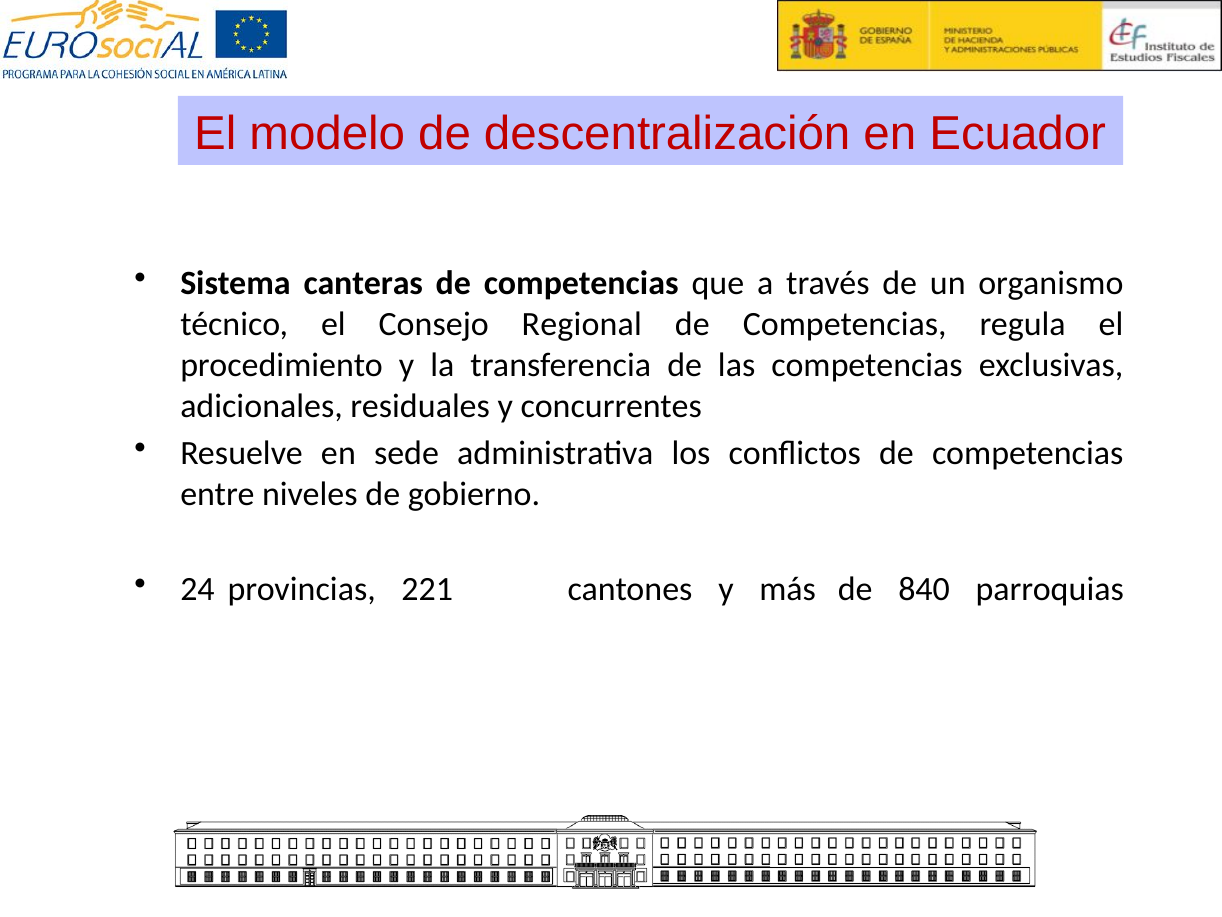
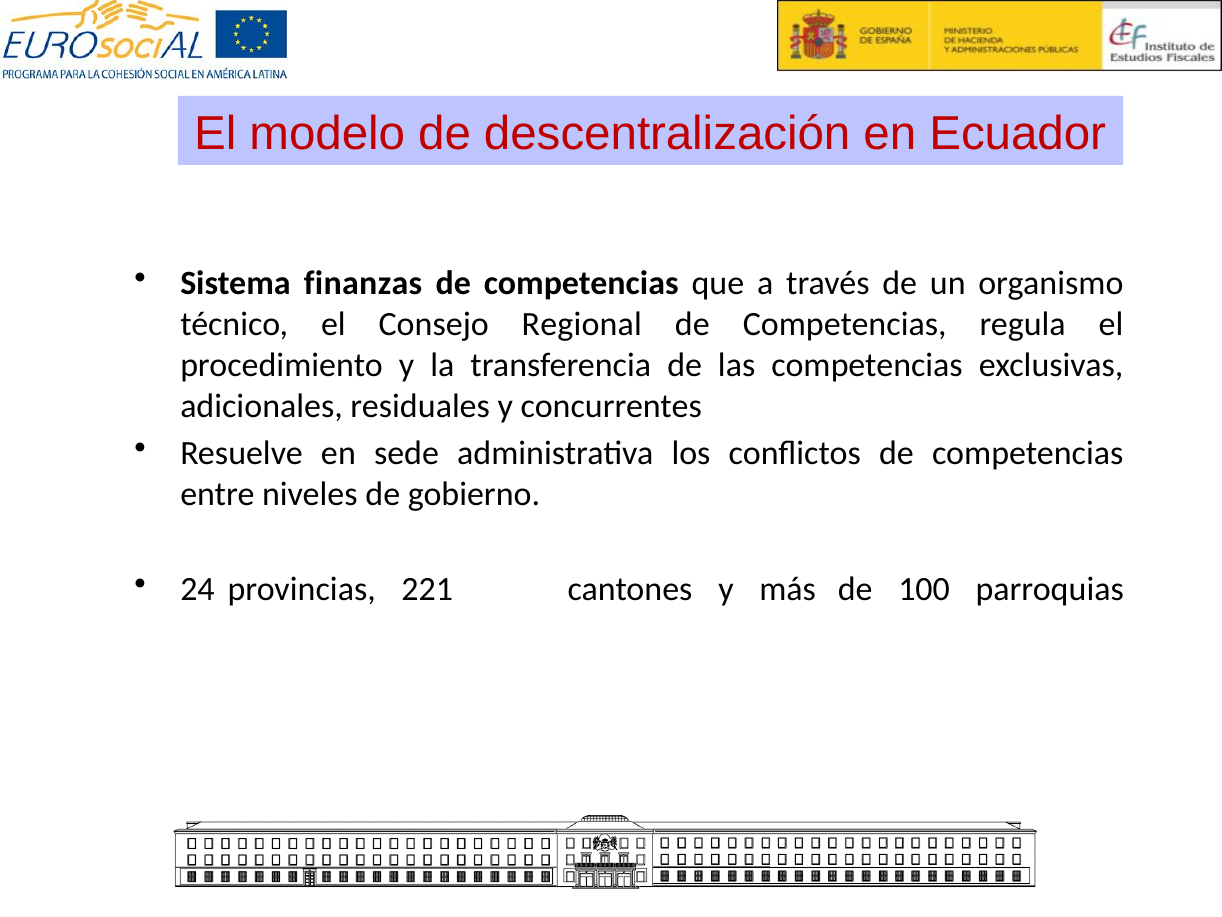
canteras: canteras -> finanzas
840: 840 -> 100
